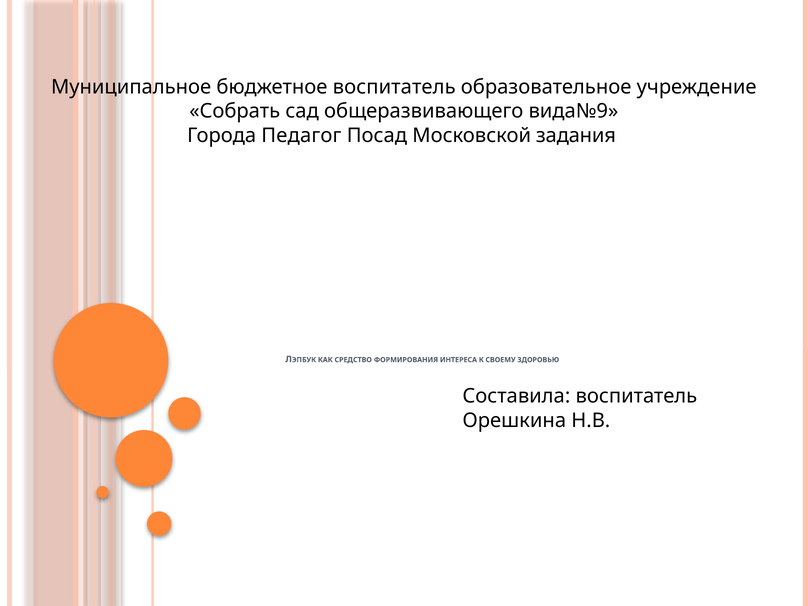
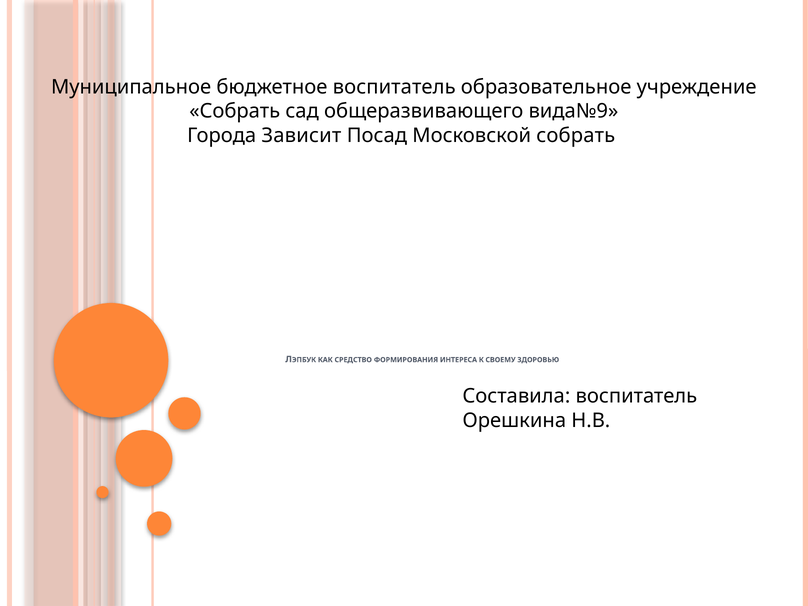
Педагог: Педагог -> Зависит
Московской задания: задания -> собрать
